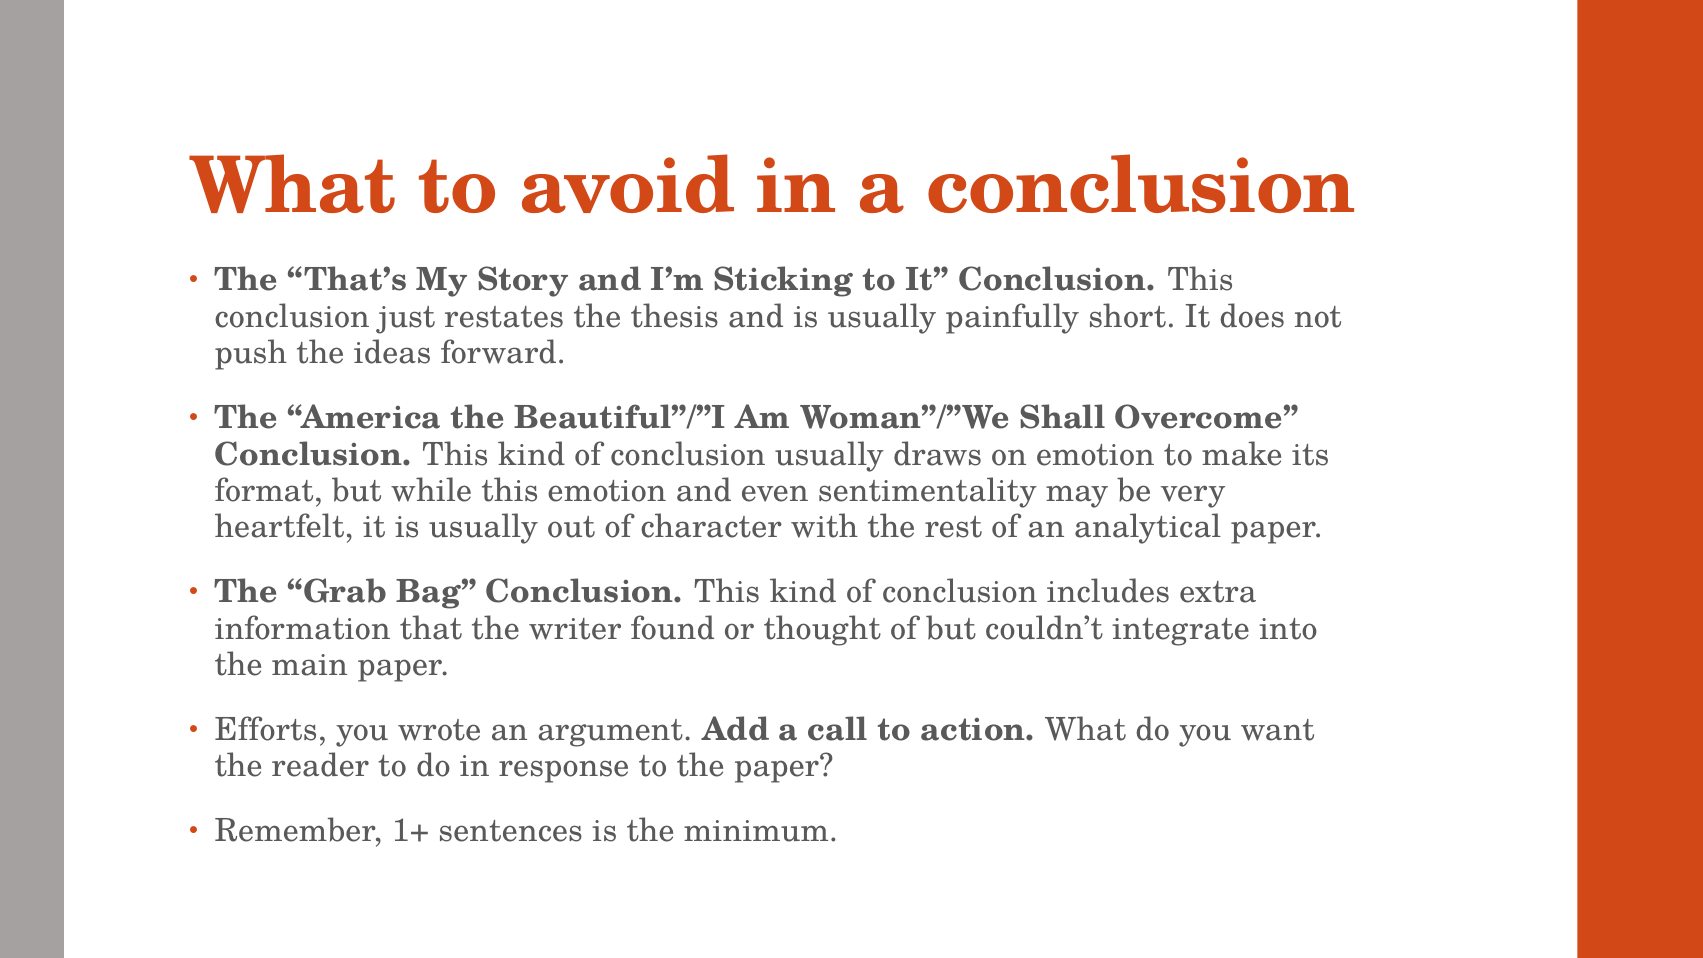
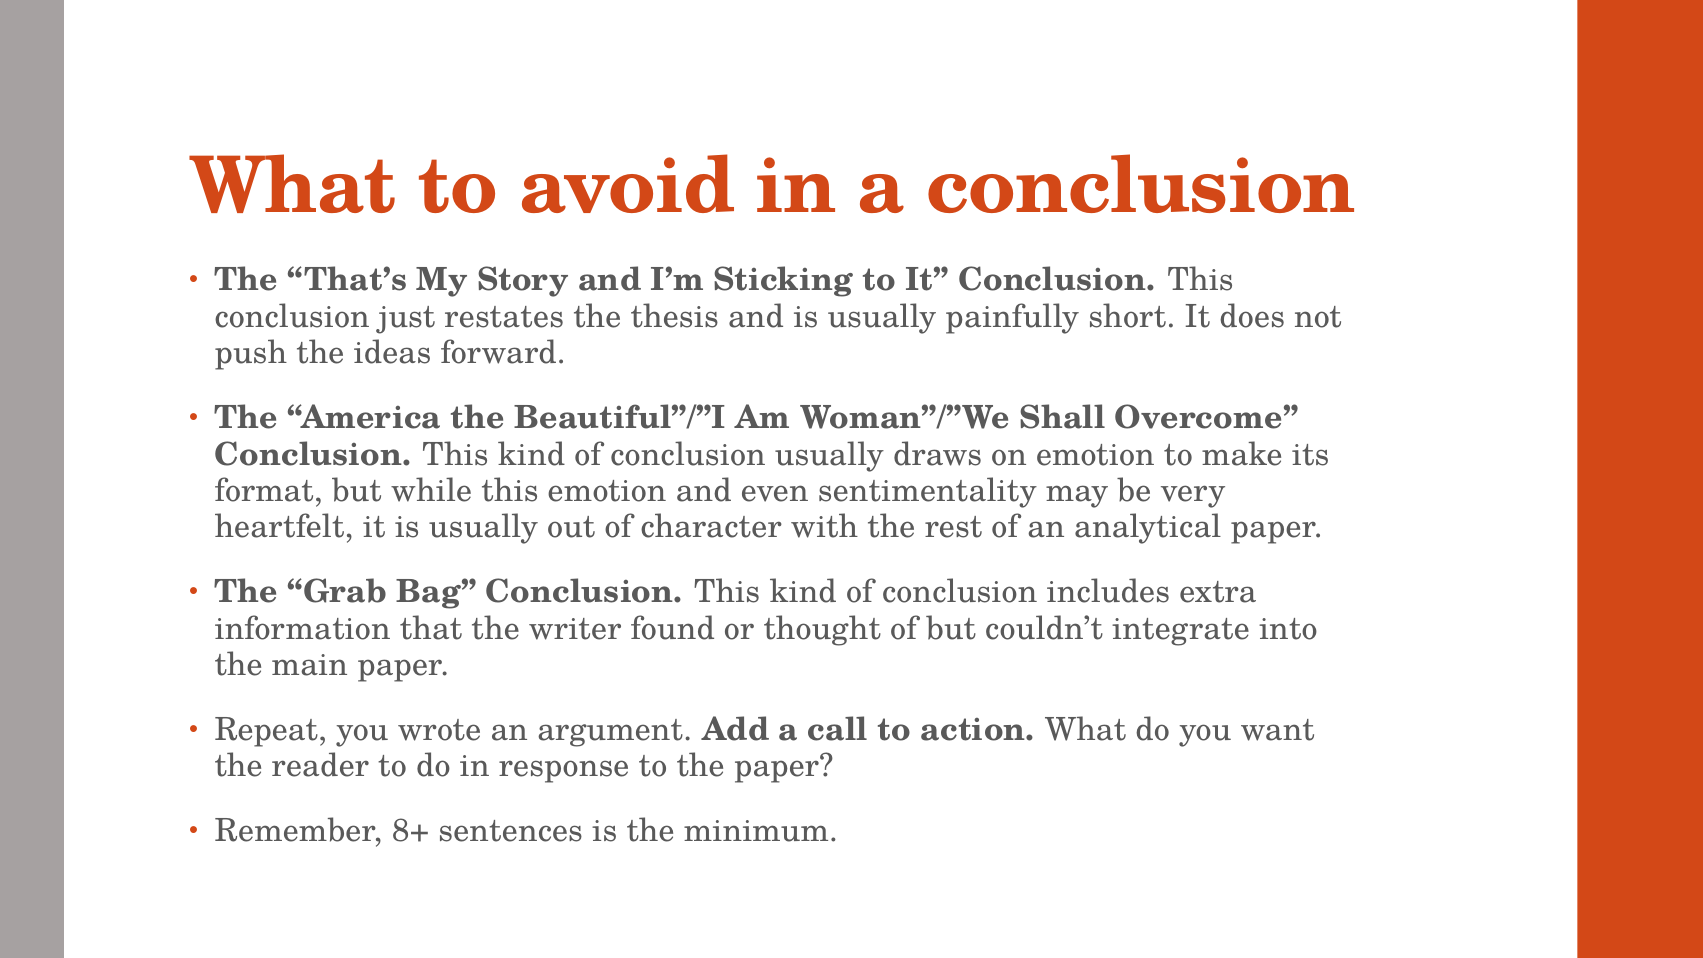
Efforts: Efforts -> Repeat
1+: 1+ -> 8+
